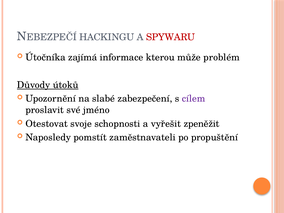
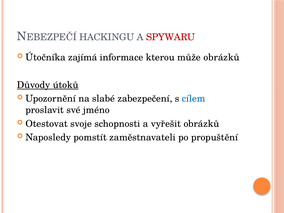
může problém: problém -> obrázků
cílem colour: purple -> blue
vyřešit zpeněžit: zpeněžit -> obrázků
